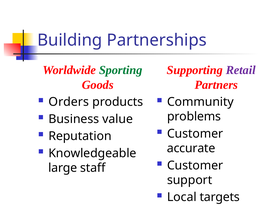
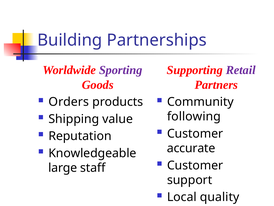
Sporting colour: green -> purple
problems: problems -> following
Business: Business -> Shipping
targets: targets -> quality
